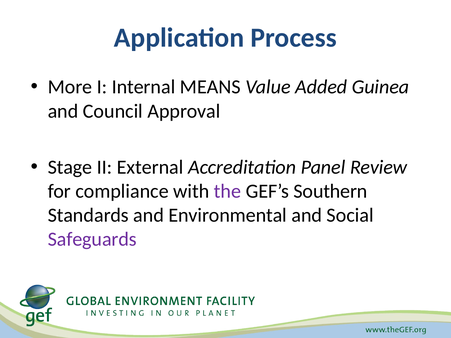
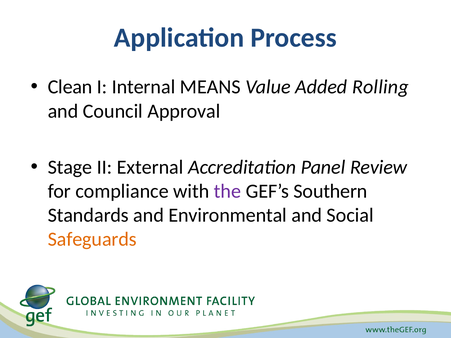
More: More -> Clean
Guinea: Guinea -> Rolling
Safeguards colour: purple -> orange
